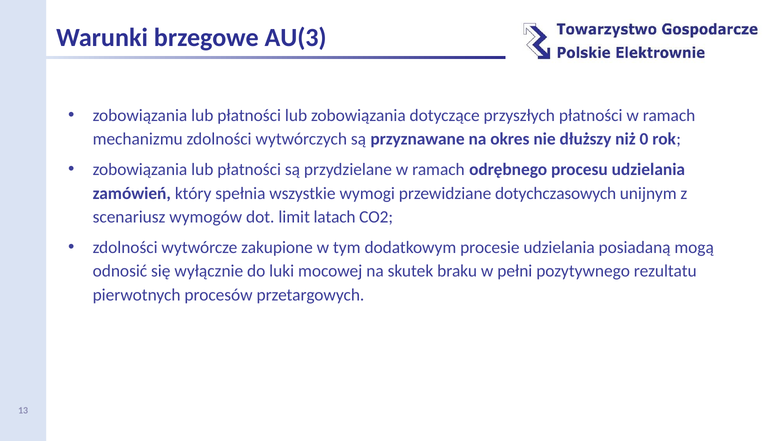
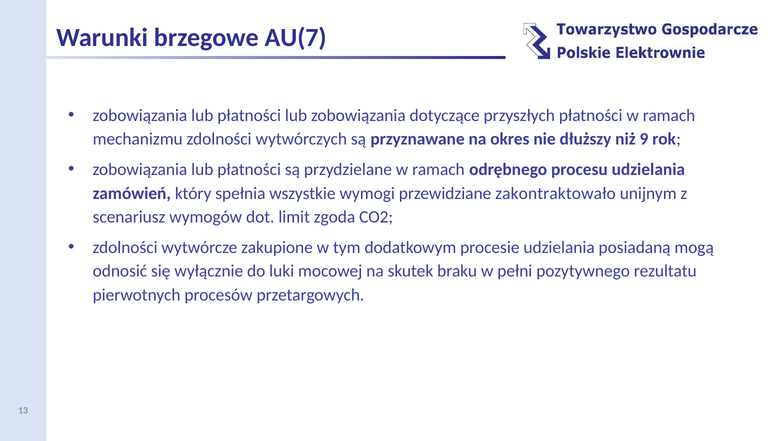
AU(3: AU(3 -> AU(7
0: 0 -> 9
dotychczasowych: dotychczasowych -> zakontraktowało
latach: latach -> zgoda
